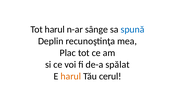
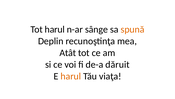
spună colour: blue -> orange
Plac: Plac -> Atât
spălat: spălat -> dăruit
cerul: cerul -> viaţa
